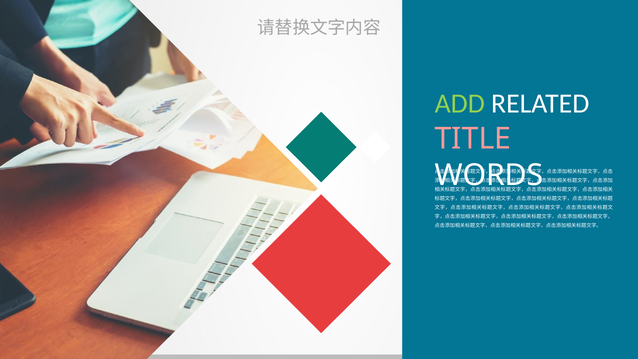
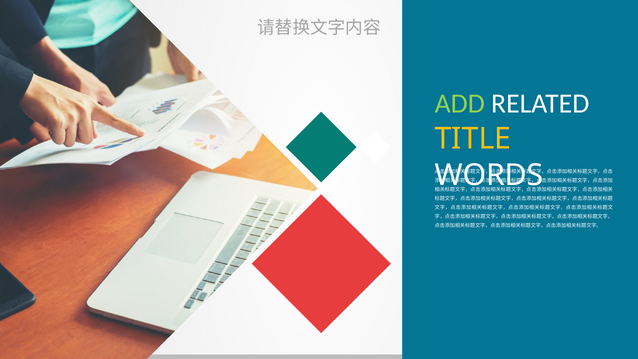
TITLE colour: pink -> yellow
